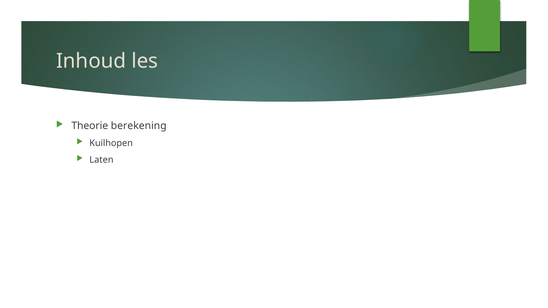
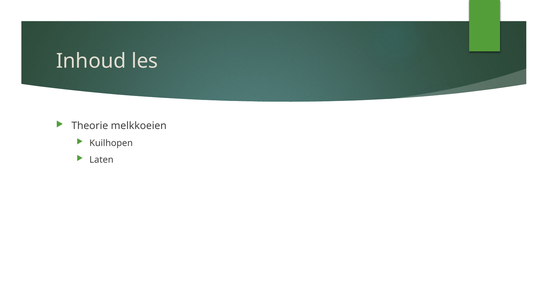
berekening: berekening -> melkkoeien
